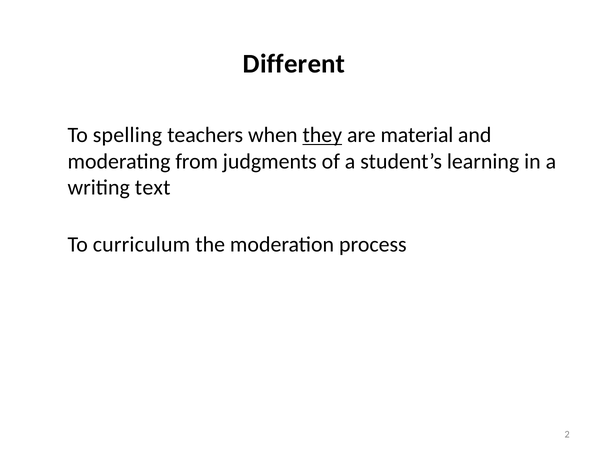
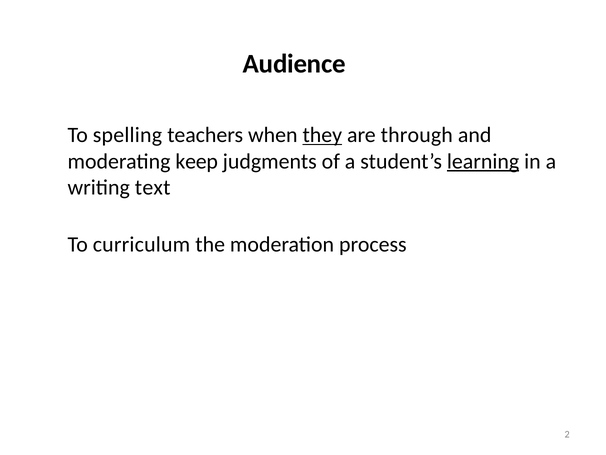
Different: Different -> Audience
material: material -> through
from: from -> keep
learning underline: none -> present
